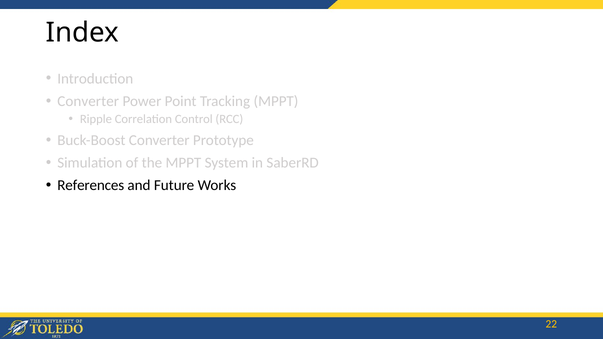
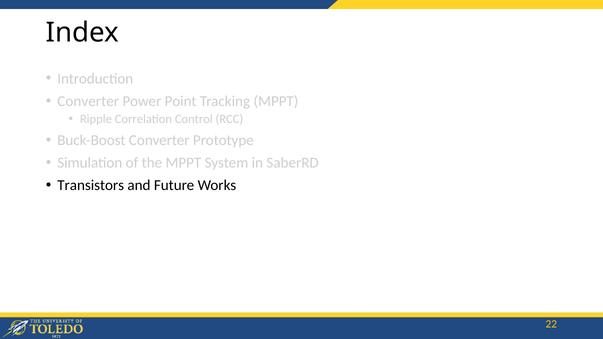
References: References -> Transistors
